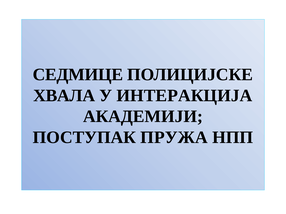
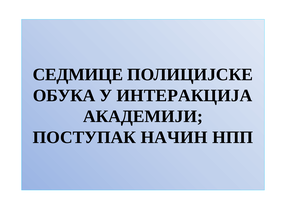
ХВАЛА: ХВАЛА -> ОБУКА
ПРУЖА: ПРУЖА -> НАЧИН
